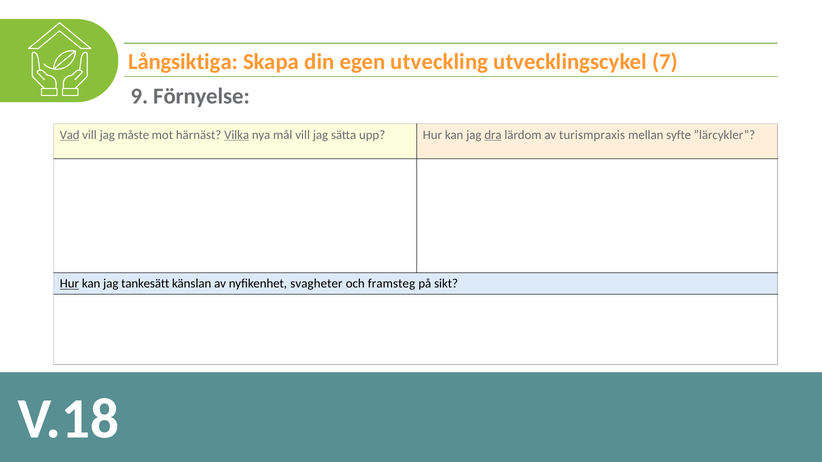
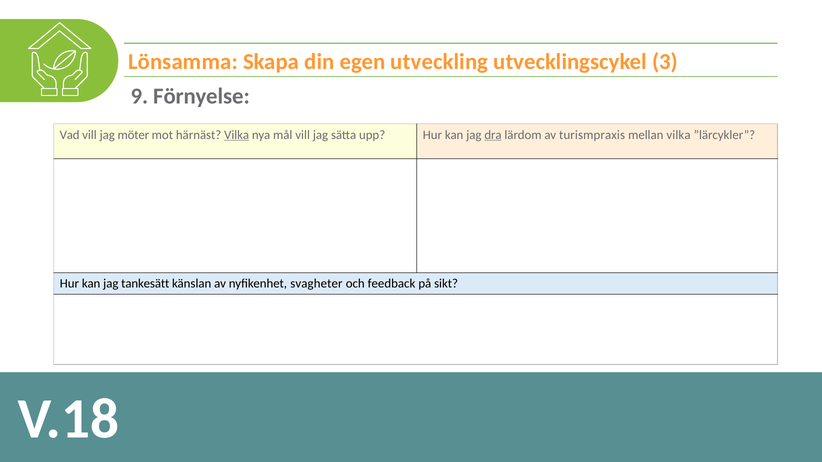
Långsiktiga: Långsiktiga -> Lönsamma
7: 7 -> 3
Vad underline: present -> none
måste: måste -> möter
mellan syfte: syfte -> vilka
Hur at (69, 284) underline: present -> none
framsteg: framsteg -> feedback
